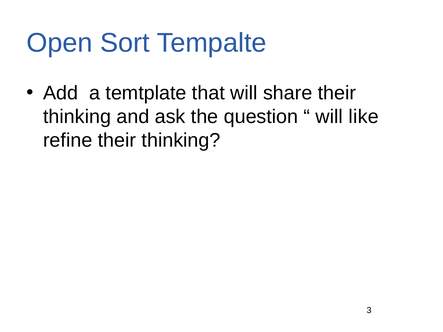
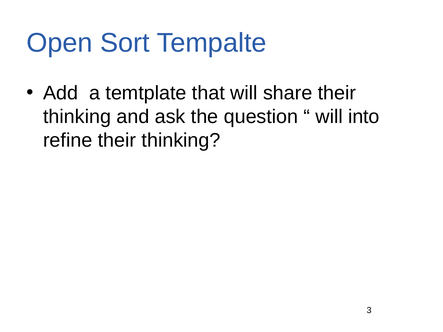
like: like -> into
